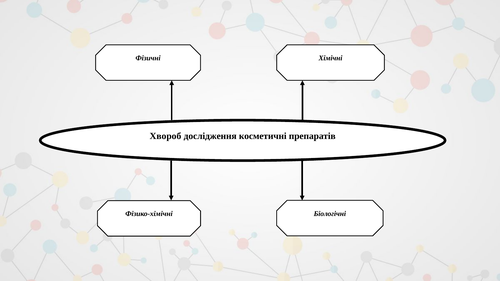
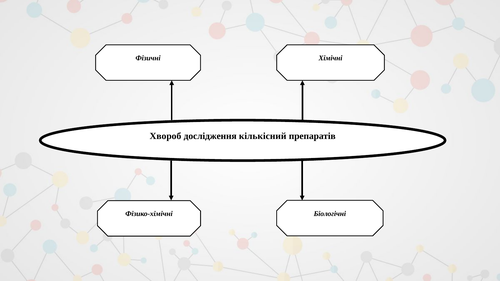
косметичні: косметичні -> кількісний
